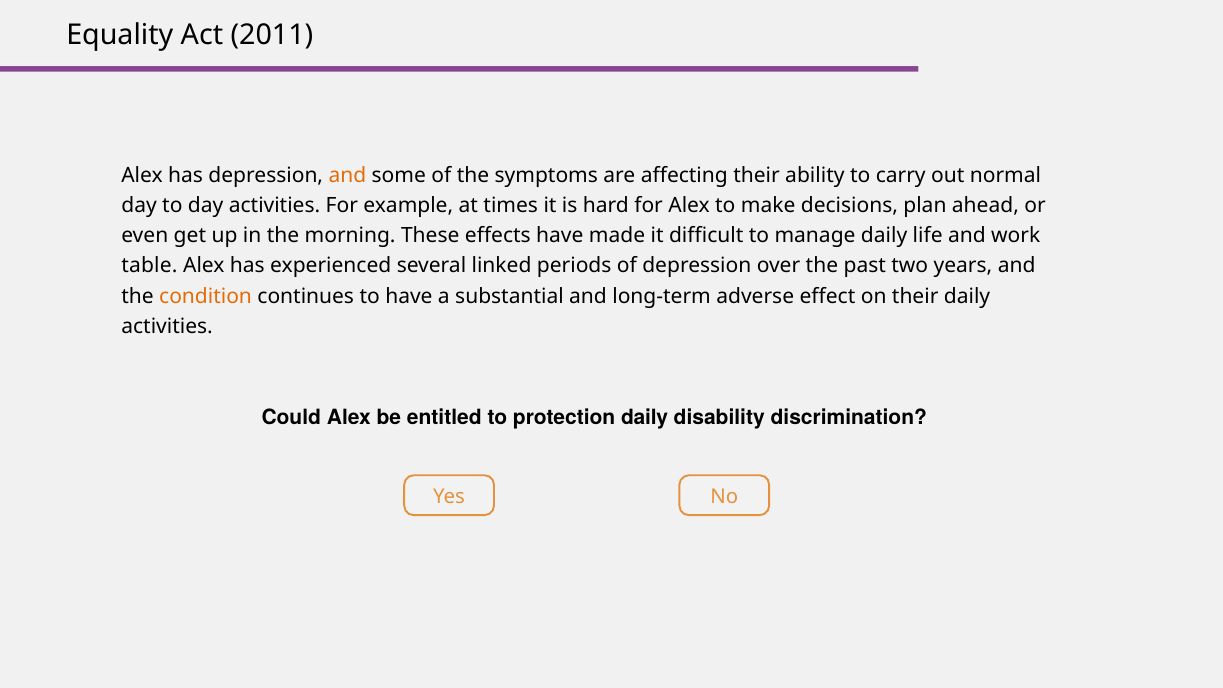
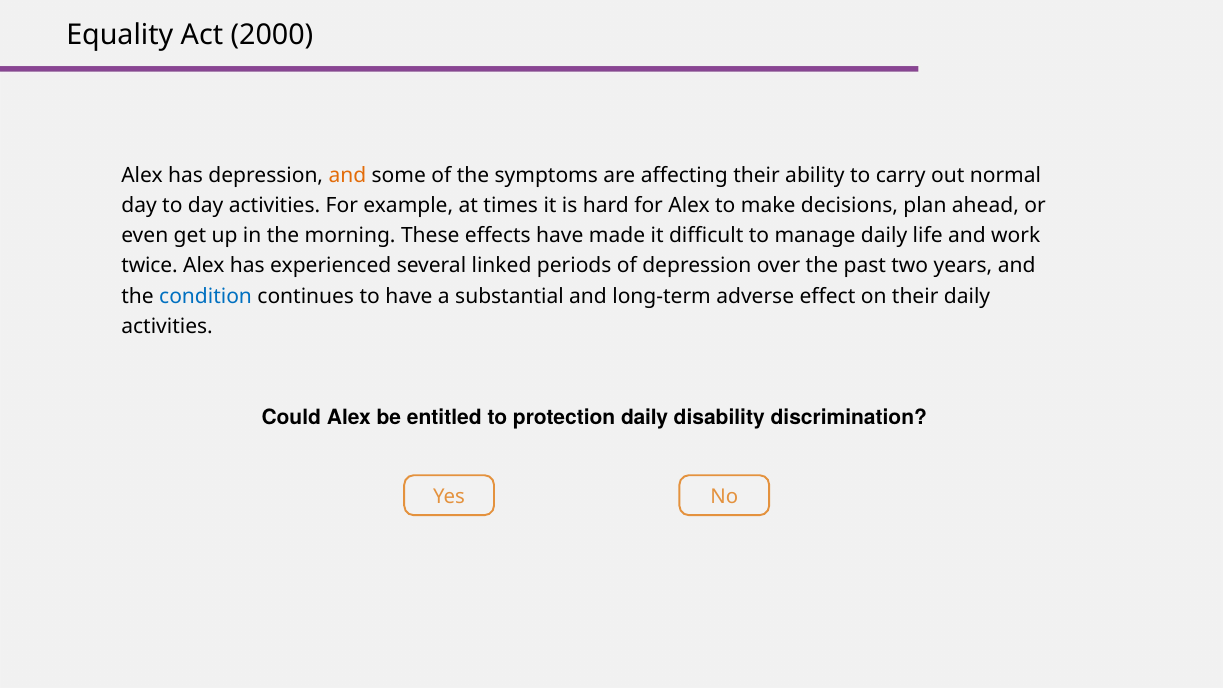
2011: 2011 -> 2000
table: table -> twice
condition colour: orange -> blue
